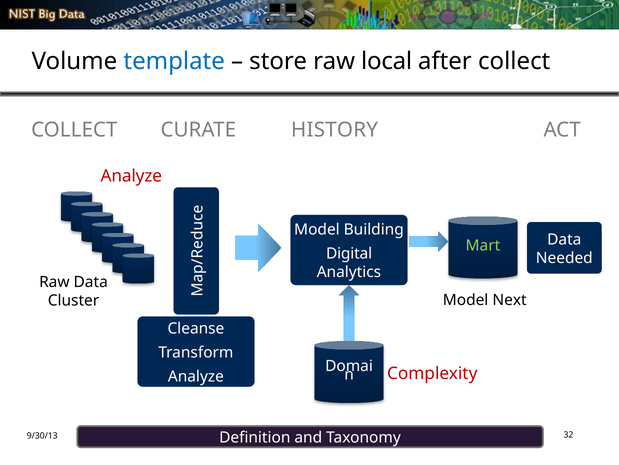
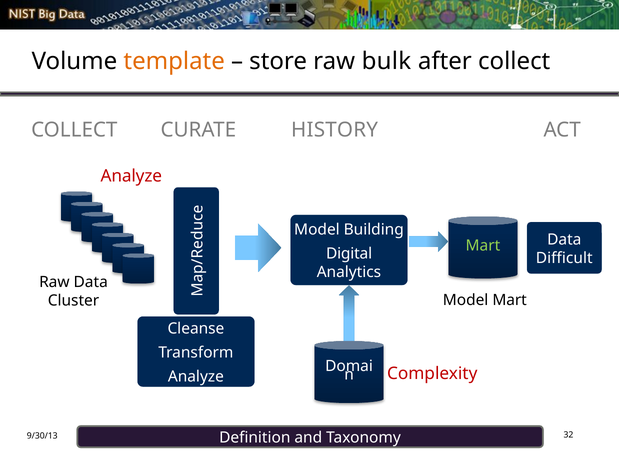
template colour: blue -> orange
local: local -> bulk
Needed: Needed -> Difficult
Model Next: Next -> Mart
